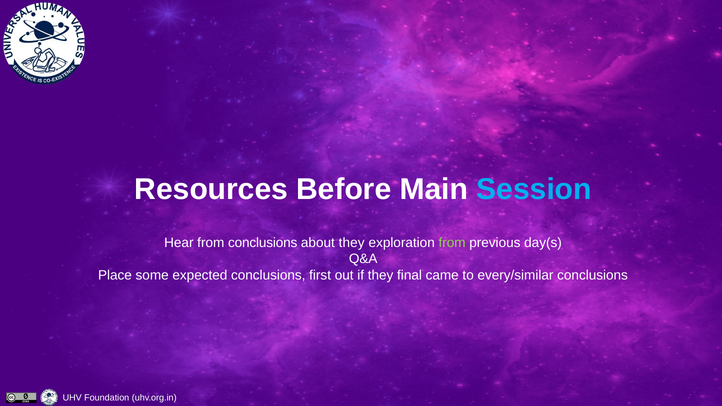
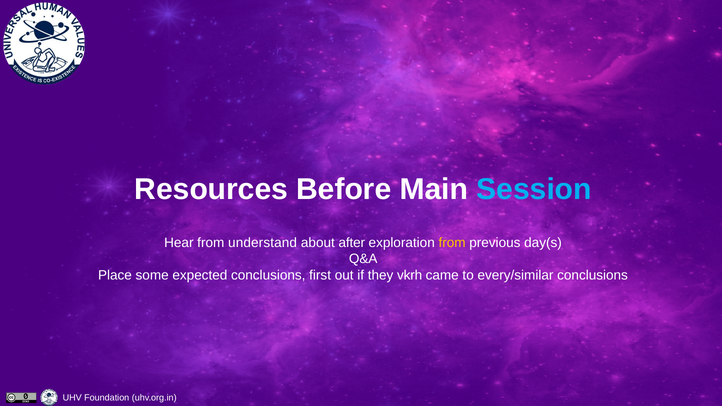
from conclusions: conclusions -> understand
about they: they -> after
from at (452, 243) colour: light green -> yellow
final: final -> vkrh
